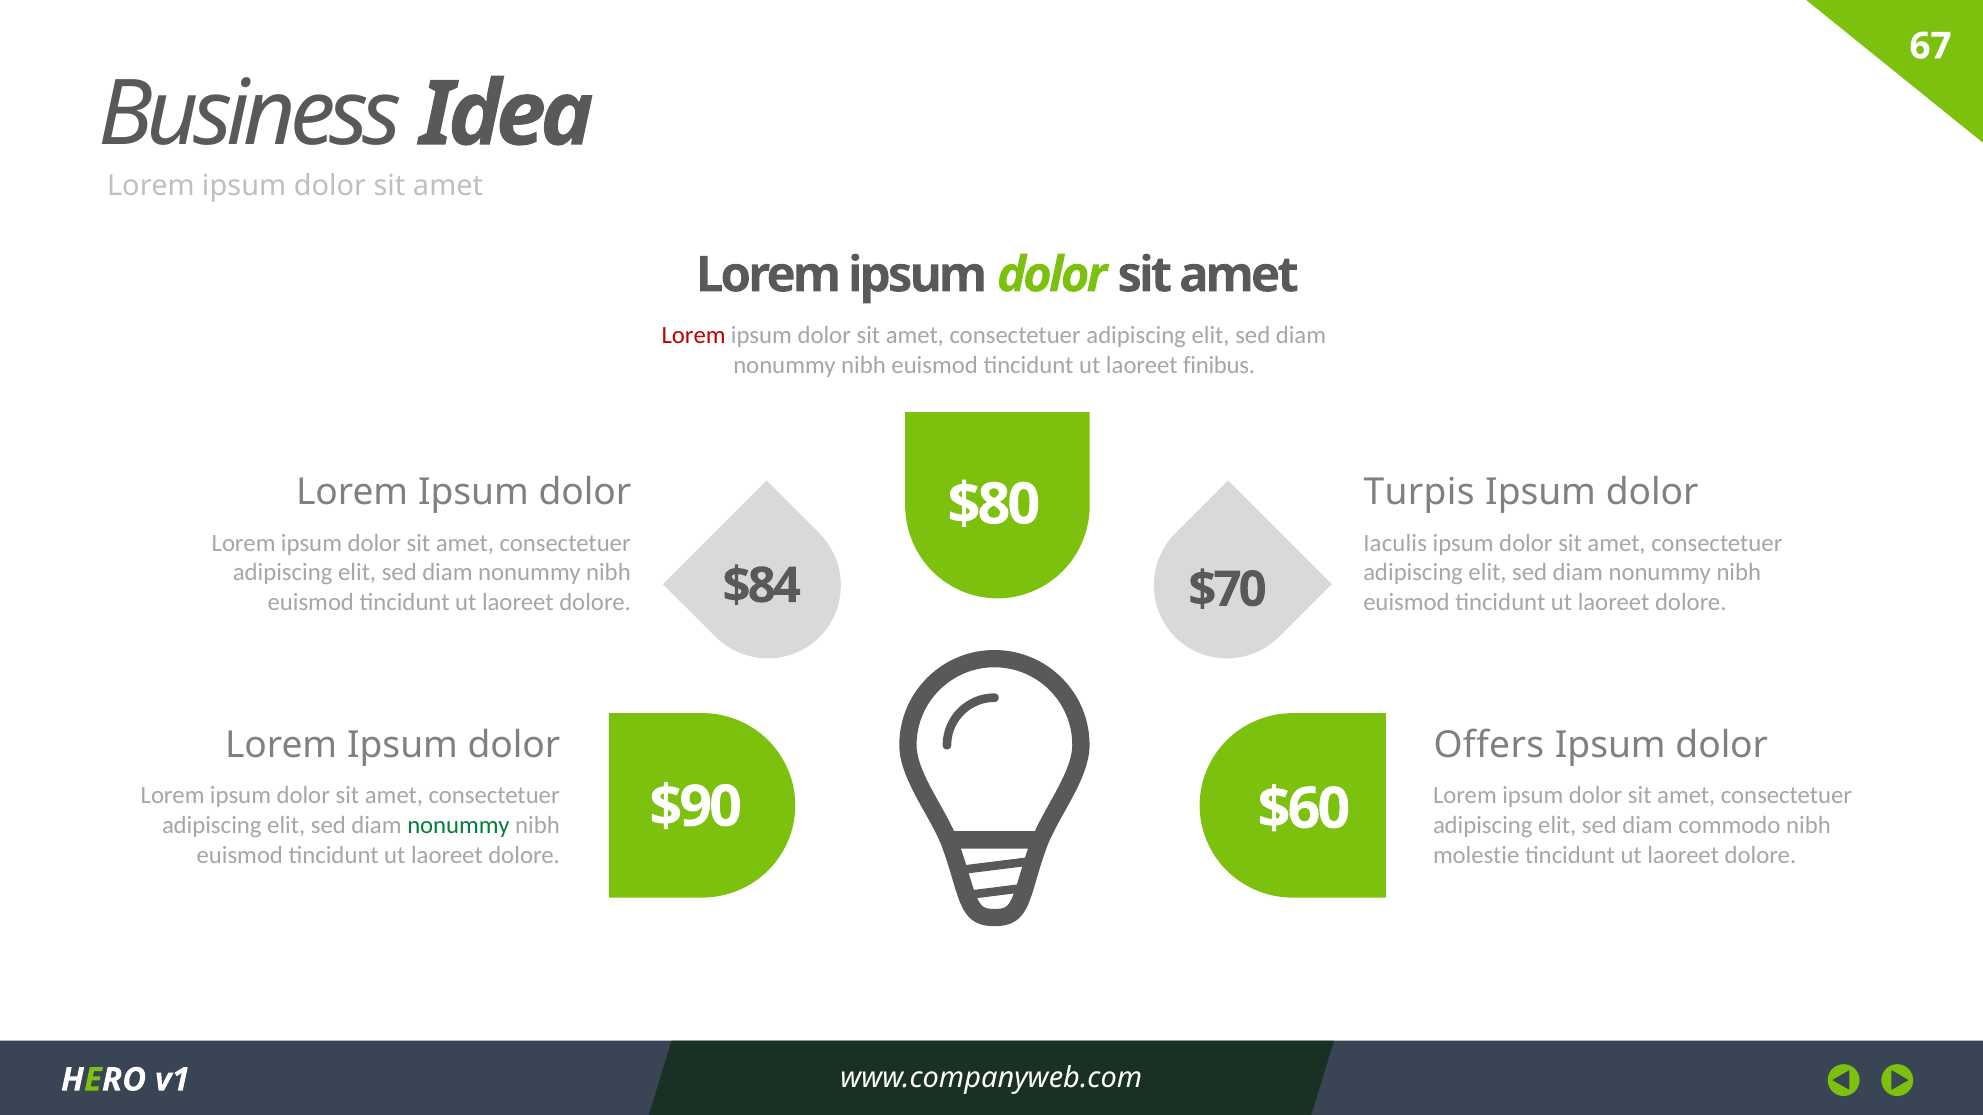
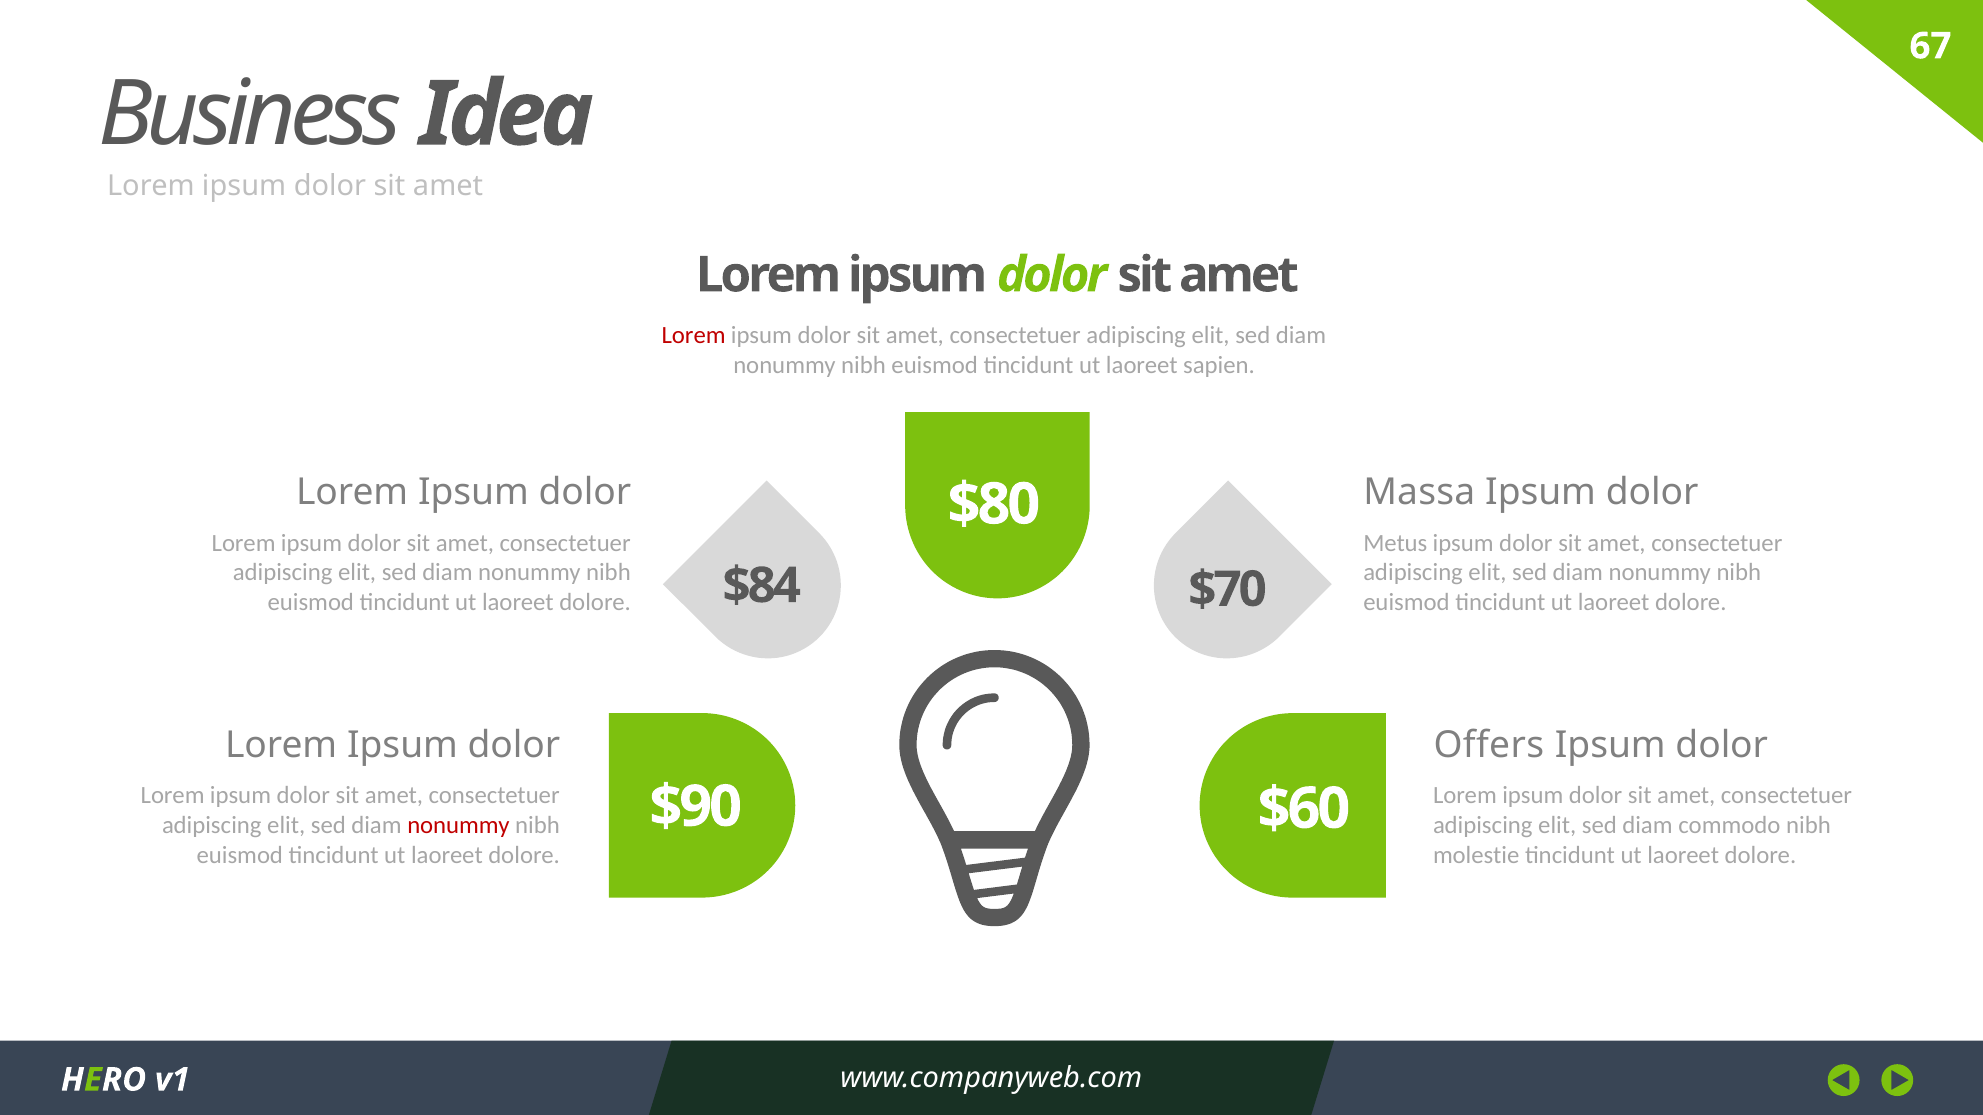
finibus: finibus -> sapien
Turpis: Turpis -> Massa
Iaculis: Iaculis -> Metus
nonummy at (458, 826) colour: green -> red
